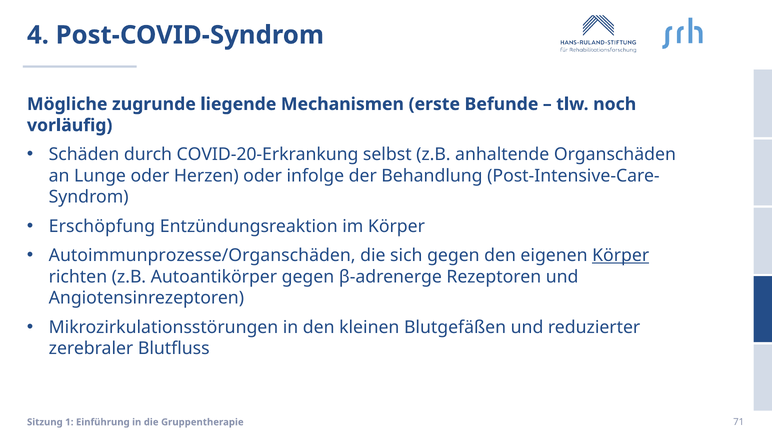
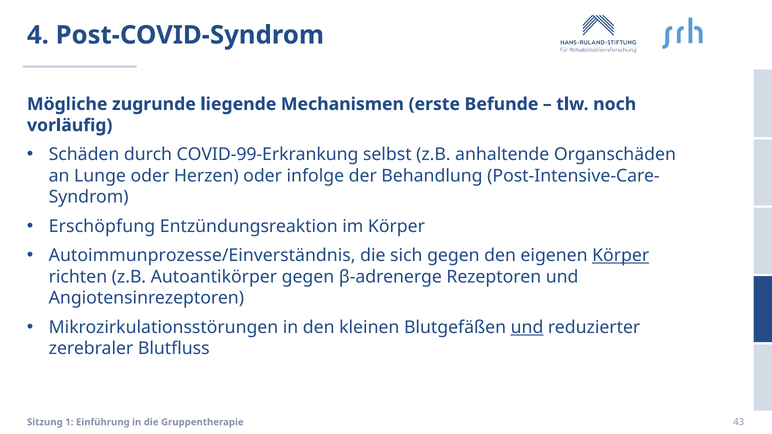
COVID-20-Erkrankung: COVID-20-Erkrankung -> COVID-99-Erkrankung
Autoimmunprozesse/Organschäden: Autoimmunprozesse/Organschäden -> Autoimmunprozesse/Einverständnis
und at (527, 327) underline: none -> present
71: 71 -> 43
